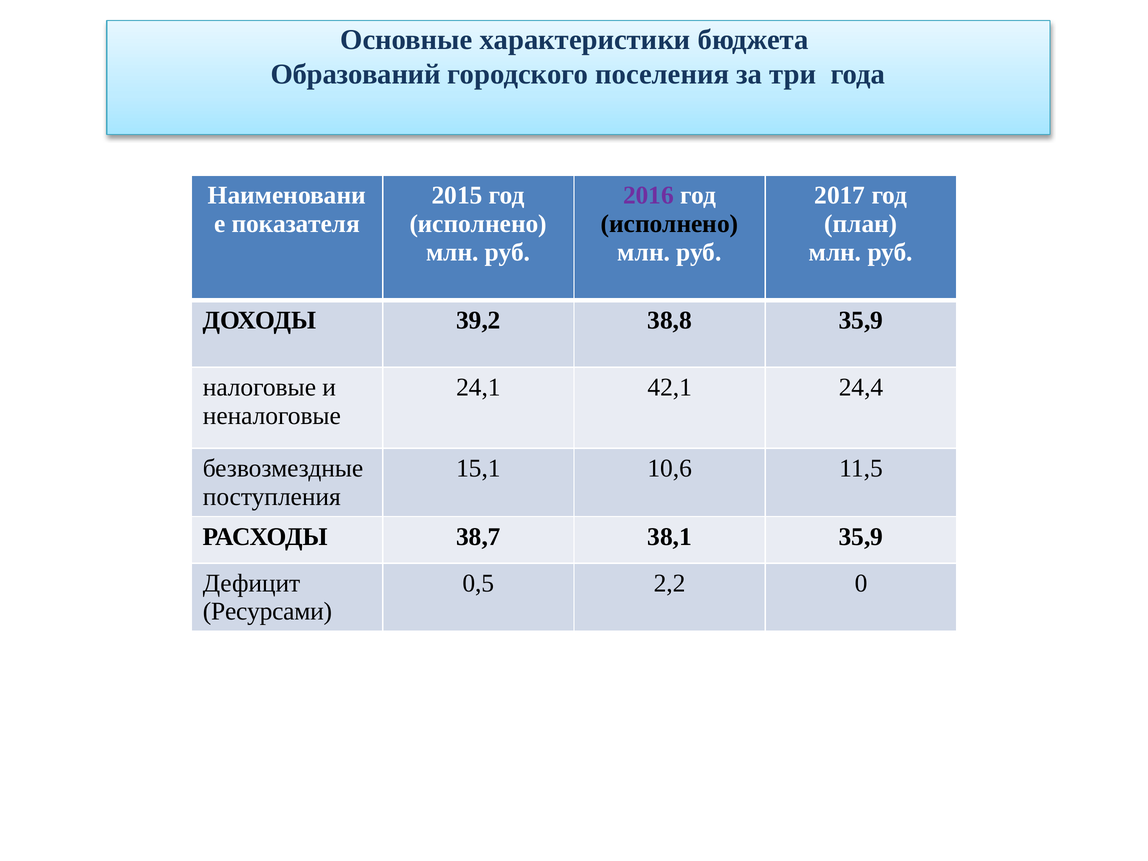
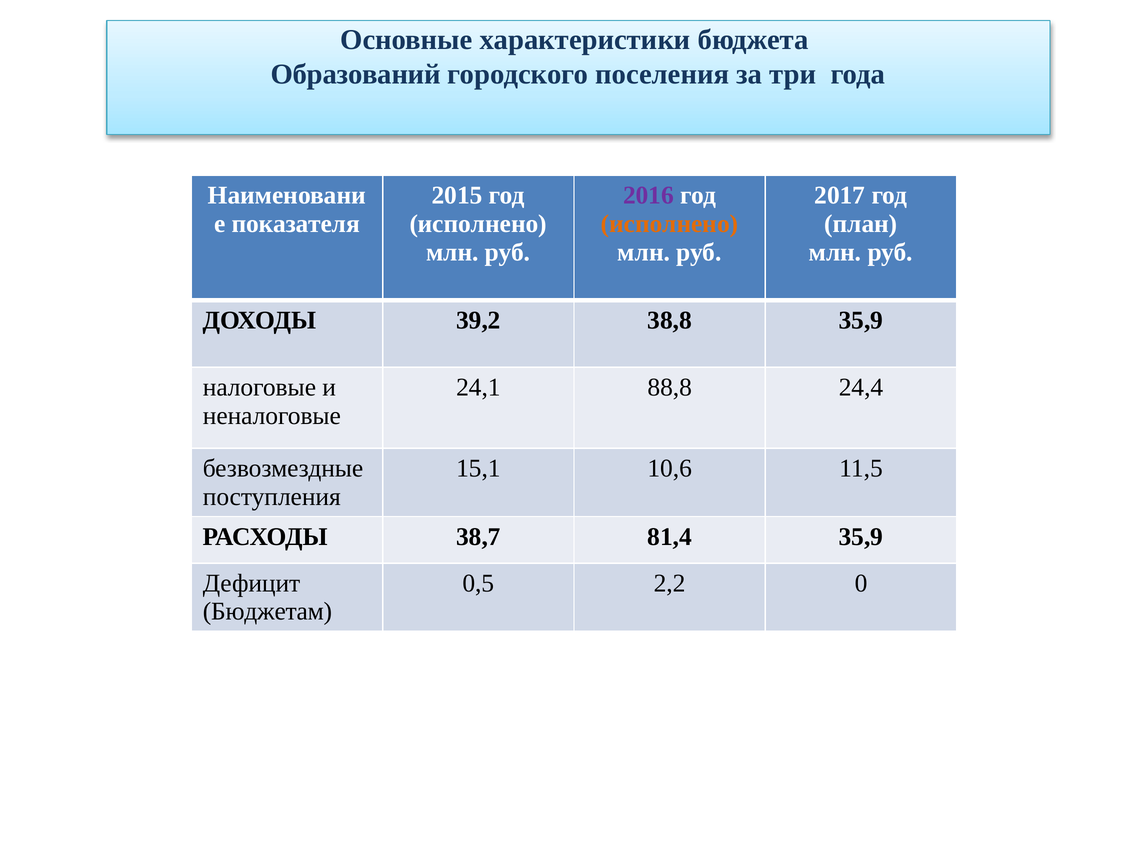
исполнено at (670, 224) colour: black -> orange
42,1: 42,1 -> 88,8
38,1: 38,1 -> 81,4
Ресурсами: Ресурсами -> Бюджетам
